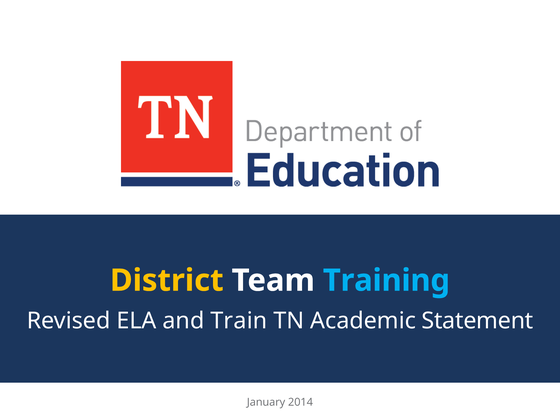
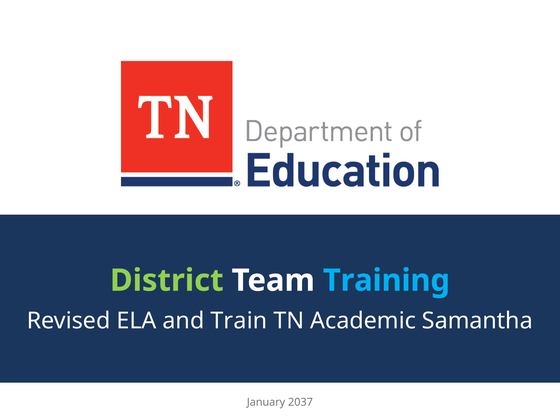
District colour: yellow -> light green
Statement: Statement -> Samantha
2014: 2014 -> 2037
